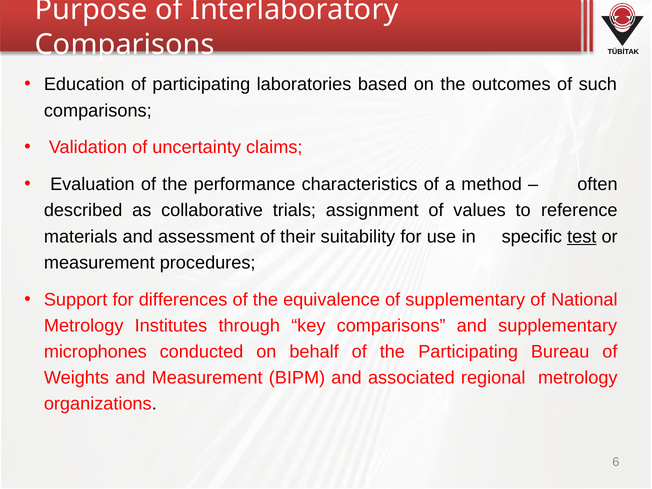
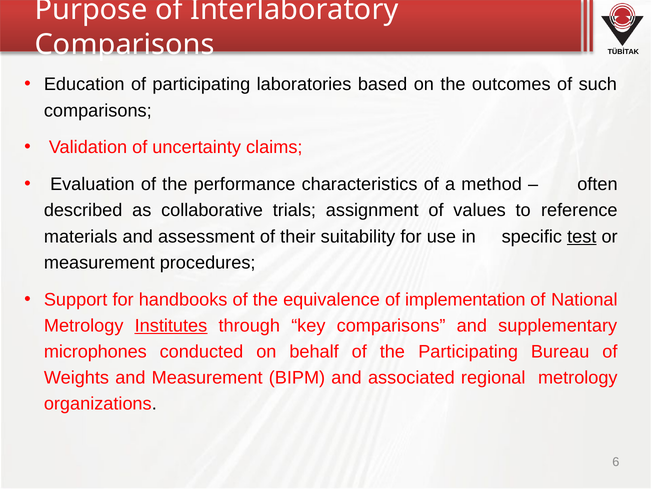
differences: differences -> handbooks
of supplementary: supplementary -> implementation
Institutes underline: none -> present
